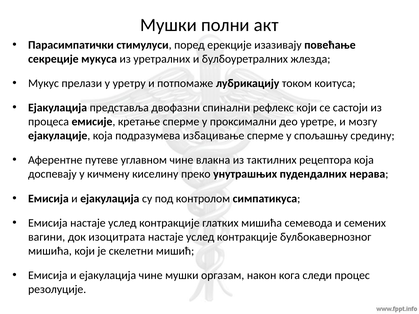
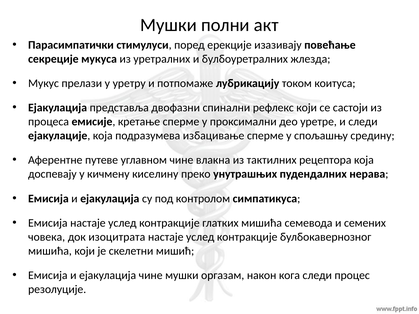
и мозгу: мозгу -> следи
вагини: вагини -> човека
